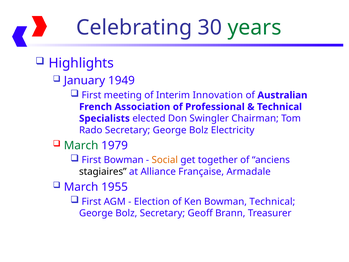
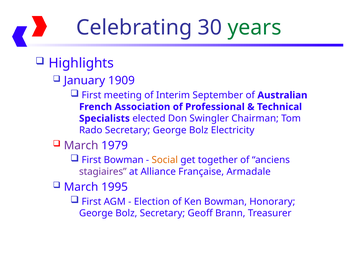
1949: 1949 -> 1909
Innovation: Innovation -> September
March at (81, 145) colour: green -> purple
stagiaires colour: black -> purple
1955: 1955 -> 1995
Bowman Technical: Technical -> Honorary
